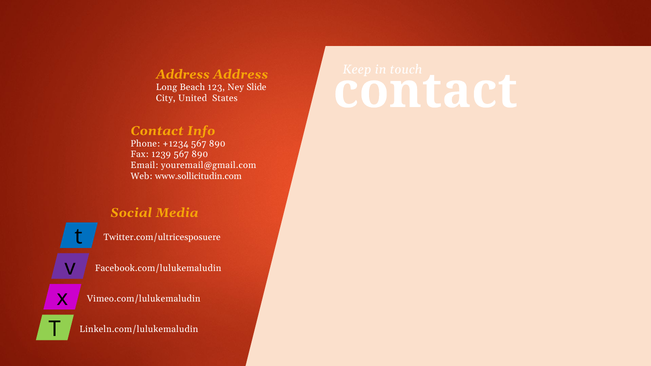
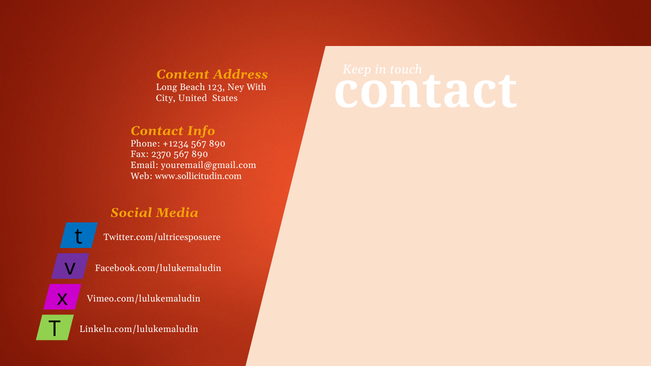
Address at (183, 74): Address -> Content
Slide: Slide -> With
1239: 1239 -> 2370
